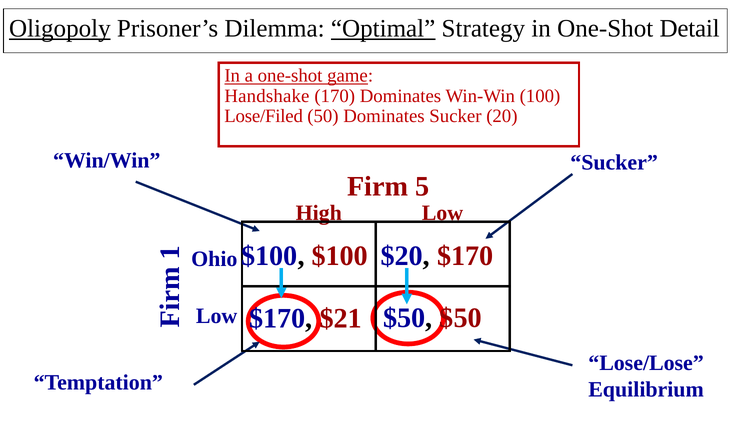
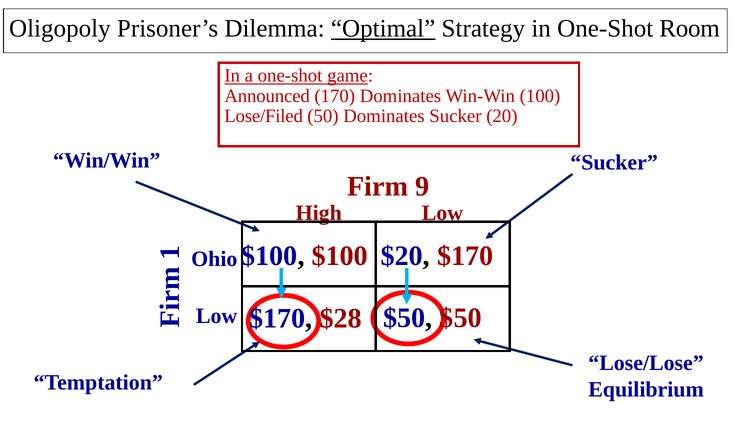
Oligopoly underline: present -> none
Detail: Detail -> Room
Handshake: Handshake -> Announced
5: 5 -> 9
$21: $21 -> $28
